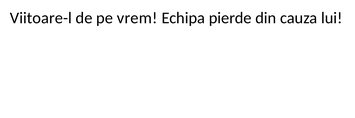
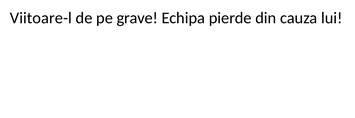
vrem: vrem -> grave
